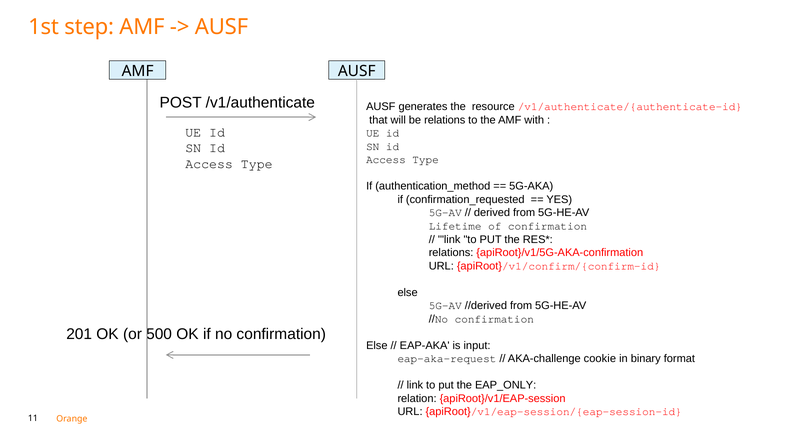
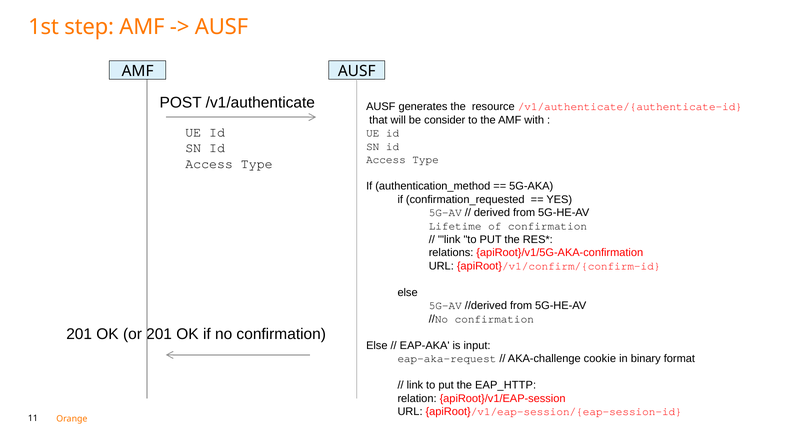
be relations: relations -> consider
or 500: 500 -> 201
EAP_ONLY: EAP_ONLY -> EAP_HTTP
